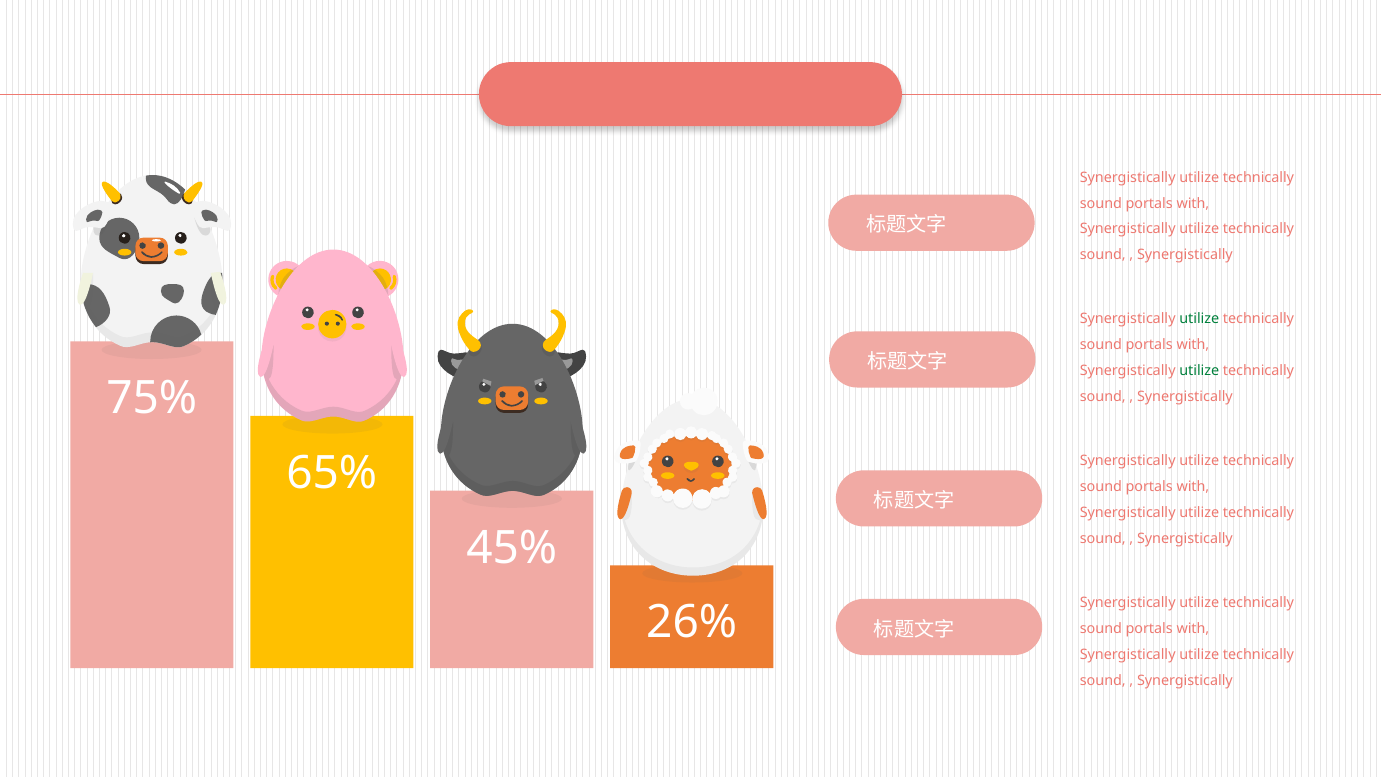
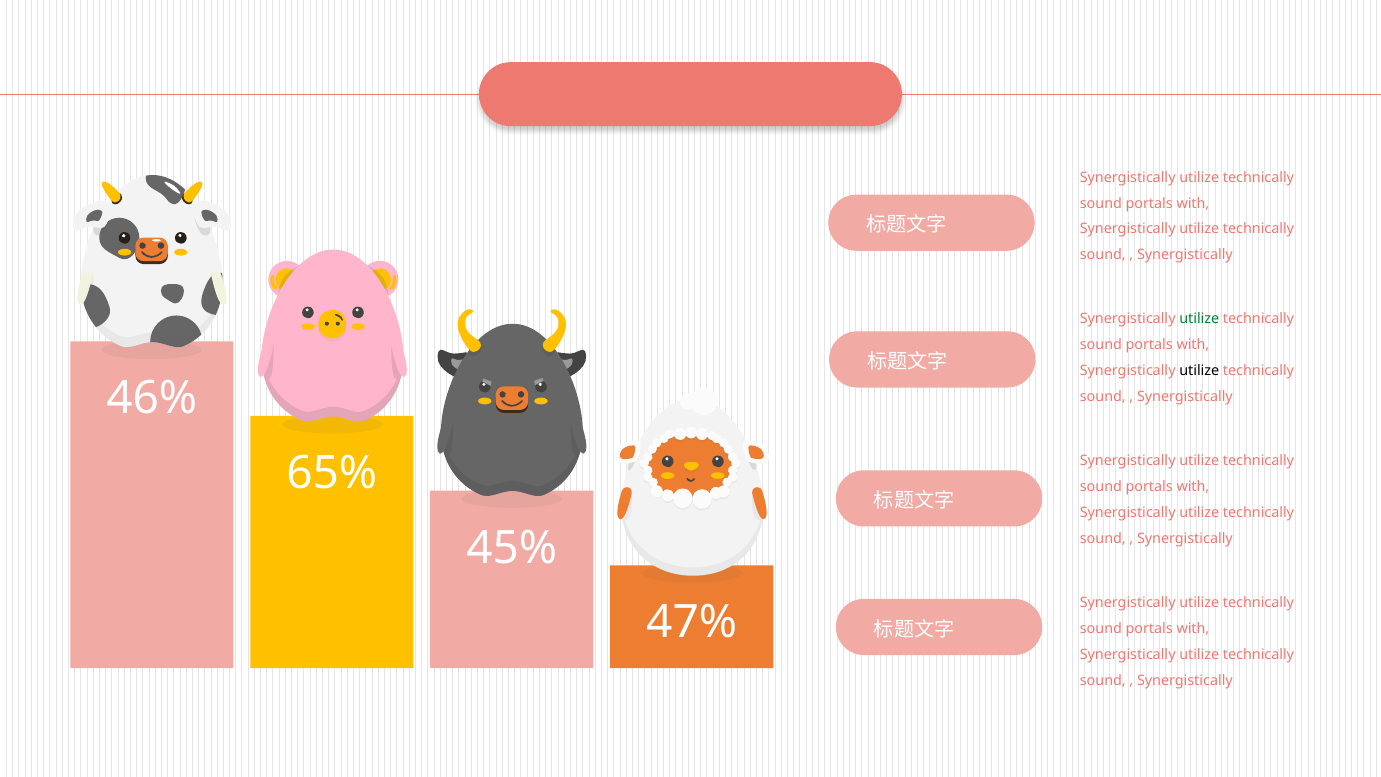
utilize at (1199, 371) colour: green -> black
75%: 75% -> 46%
26%: 26% -> 47%
